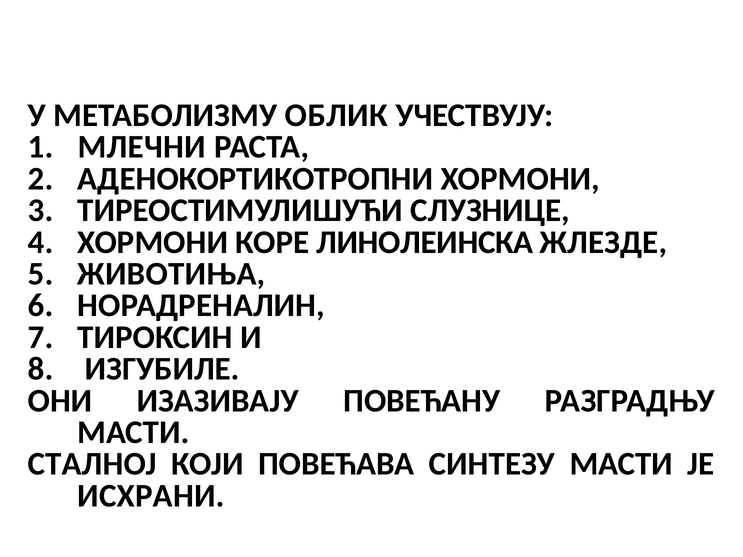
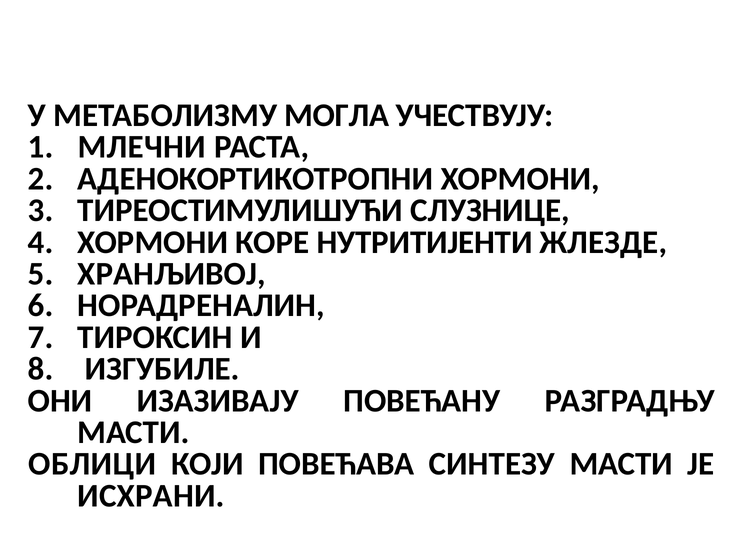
ОБЛИК: ОБЛИК -> МОГЛА
ЛИНОЛЕИНСКА: ЛИНОЛЕИНСКА -> НУТРИТИЈЕНТИ
ЖИВОТИЊА: ЖИВОТИЊА -> ХРАНЉИВОЈ
СТАЛНОЈ: СТАЛНОЈ -> ОБЛИЦИ
